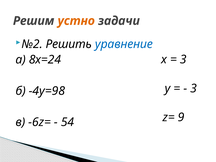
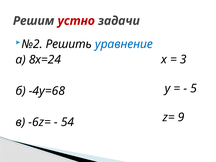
устно colour: orange -> red
3 at (194, 88): 3 -> 5
-4у=98: -4у=98 -> -4у=68
